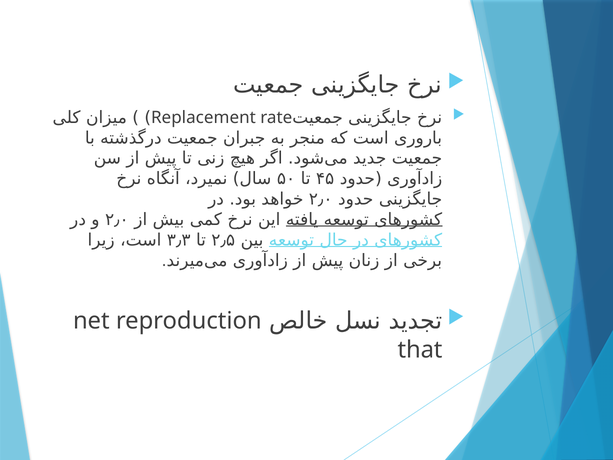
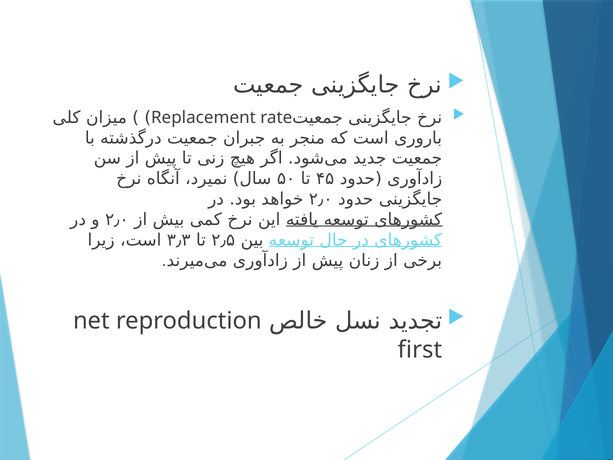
that: that -> first
